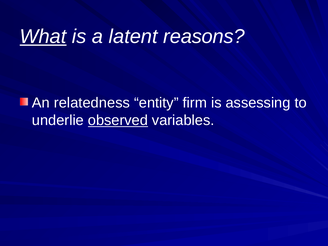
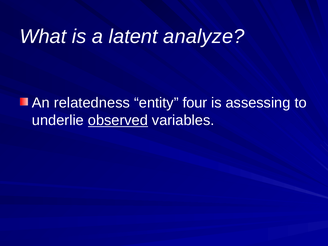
What underline: present -> none
reasons: reasons -> analyze
firm: firm -> four
